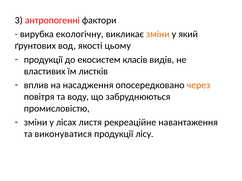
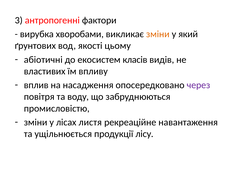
екологічну: екологічну -> хворобами
продукції at (43, 60): продукції -> абіотичні
листків: листків -> впливу
через colour: orange -> purple
виконуватися: виконуватися -> ущільнюється
